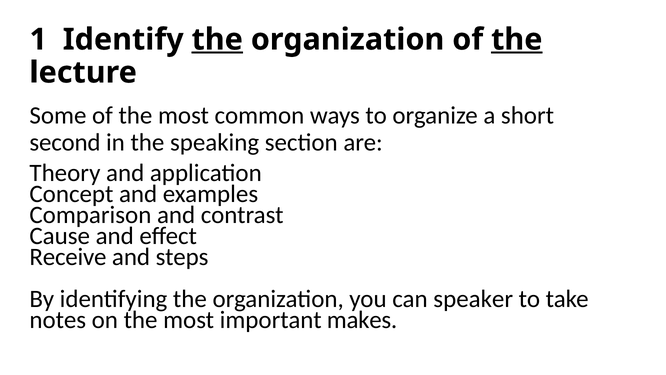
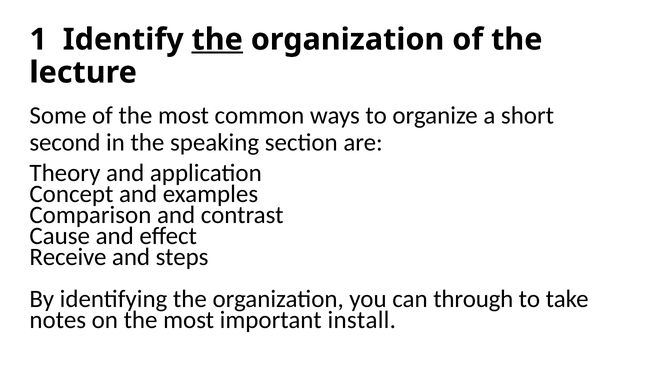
the at (517, 39) underline: present -> none
speaker: speaker -> through
makes: makes -> install
